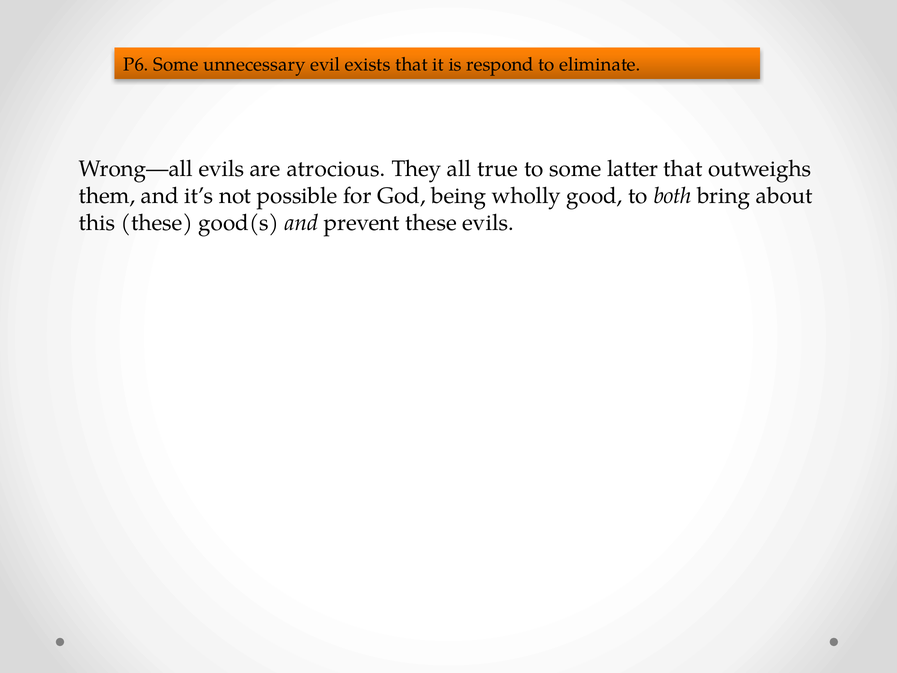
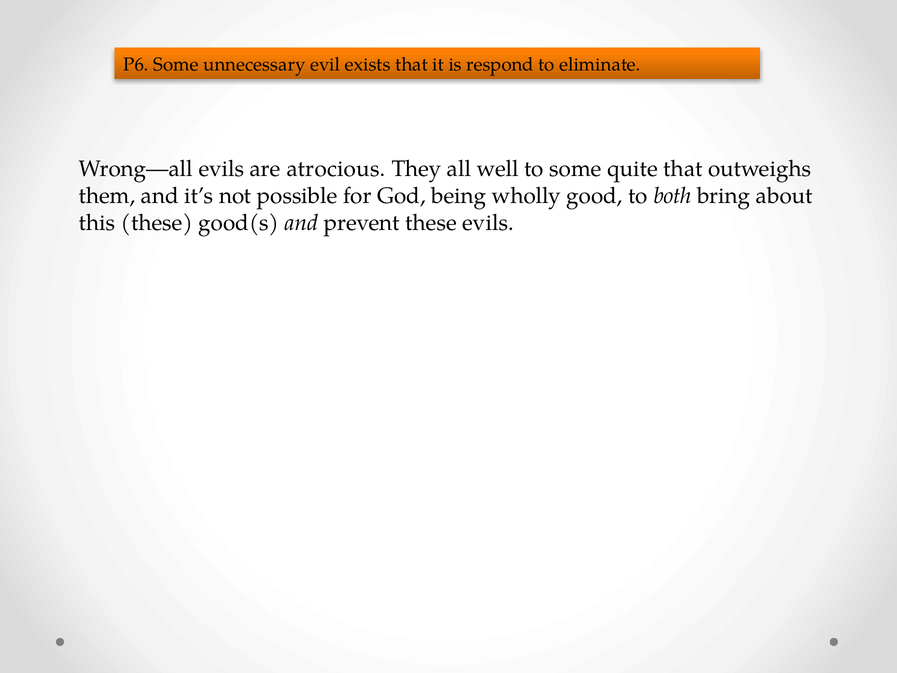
true: true -> well
latter: latter -> quite
